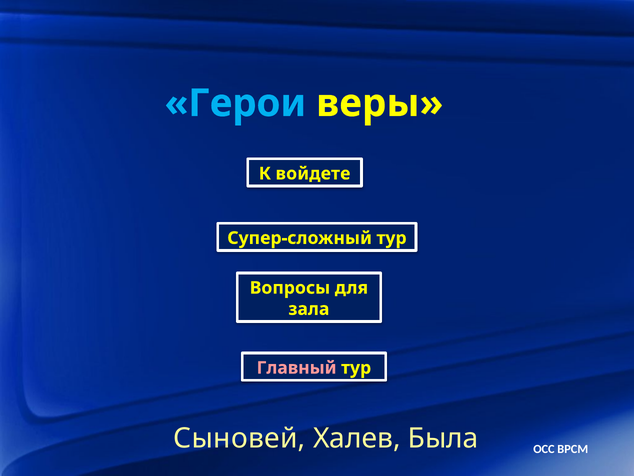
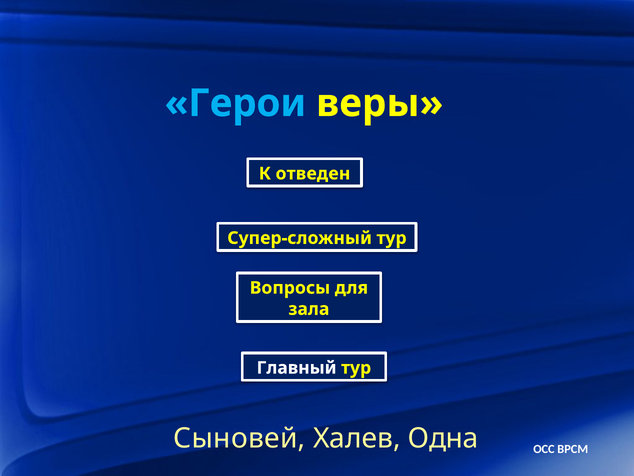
войдете: войдете -> отведен
Главный colour: pink -> white
Была: Была -> Одна
